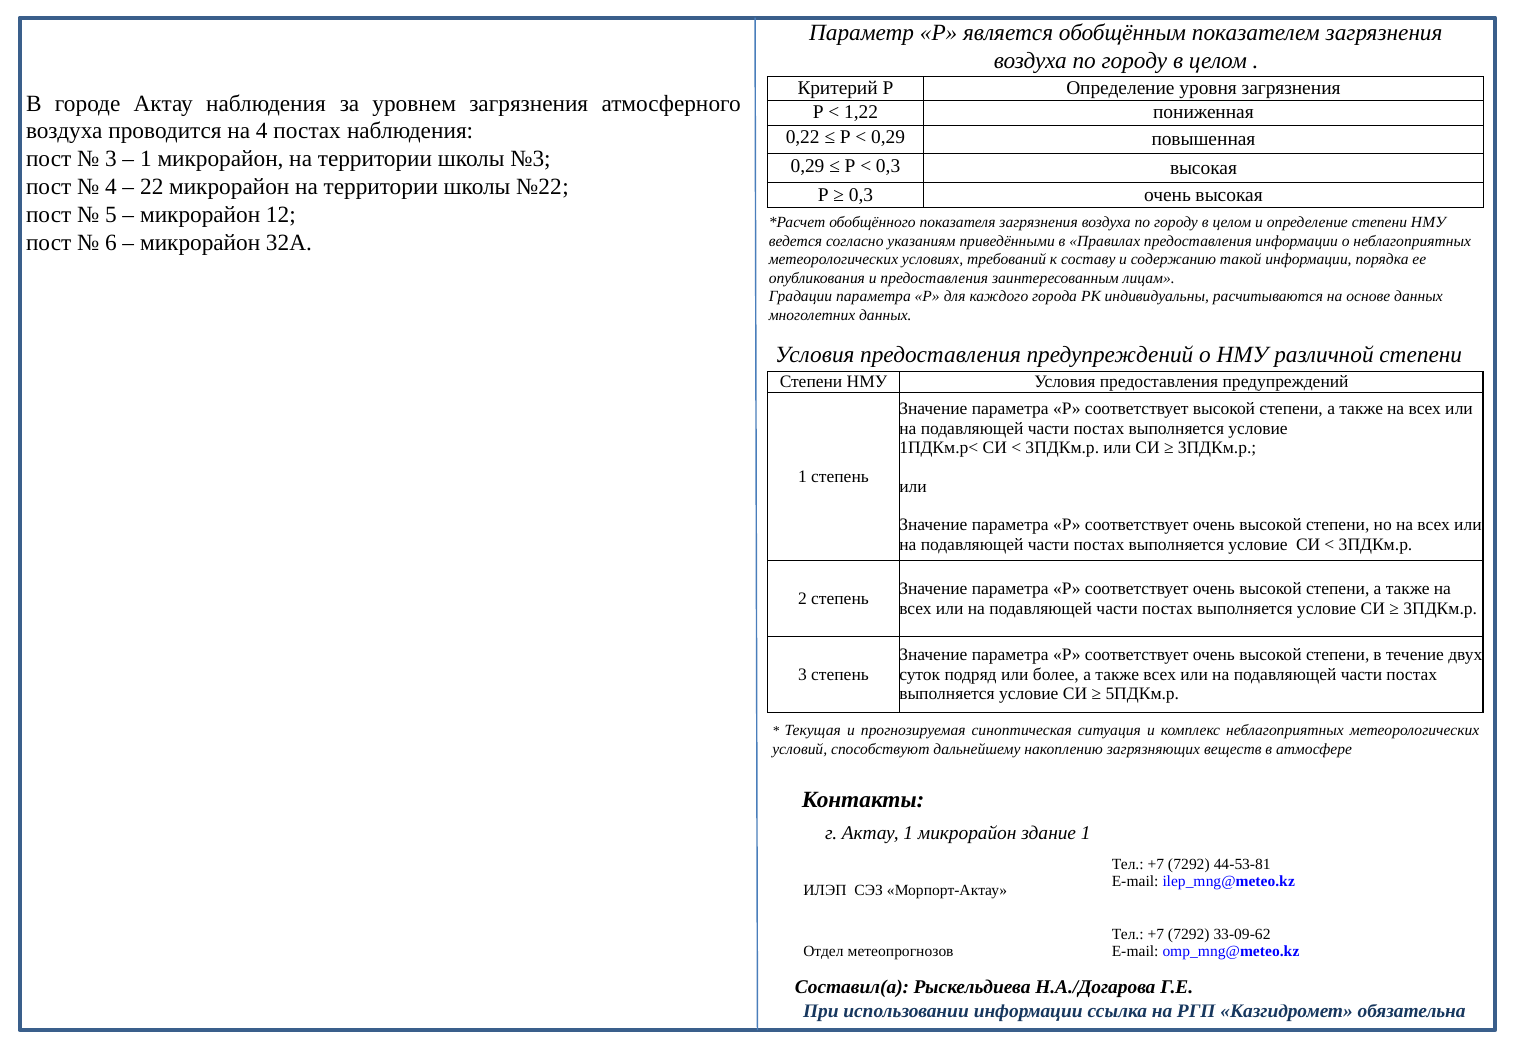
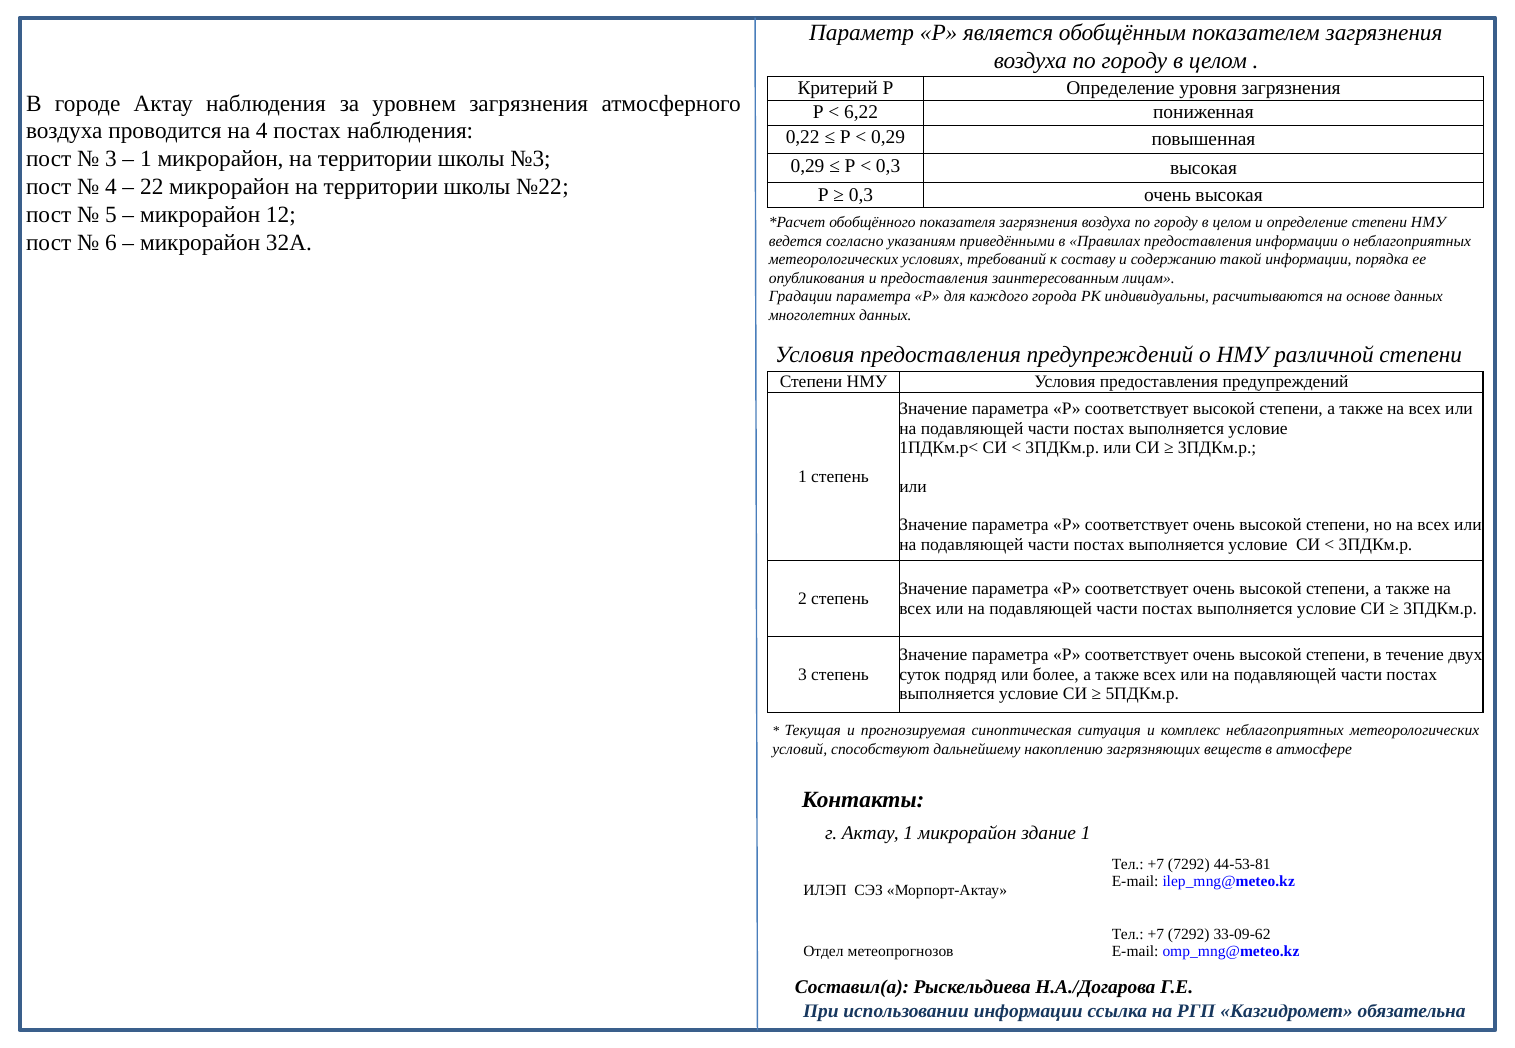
1,22: 1,22 -> 6,22
